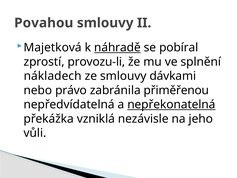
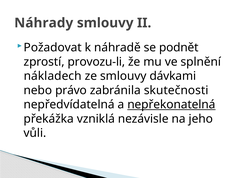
Povahou: Povahou -> Náhrady
Majetková: Majetková -> Požadovat
náhradě underline: present -> none
pobíral: pobíral -> podnět
přiměřenou: přiměřenou -> skutečnosti
